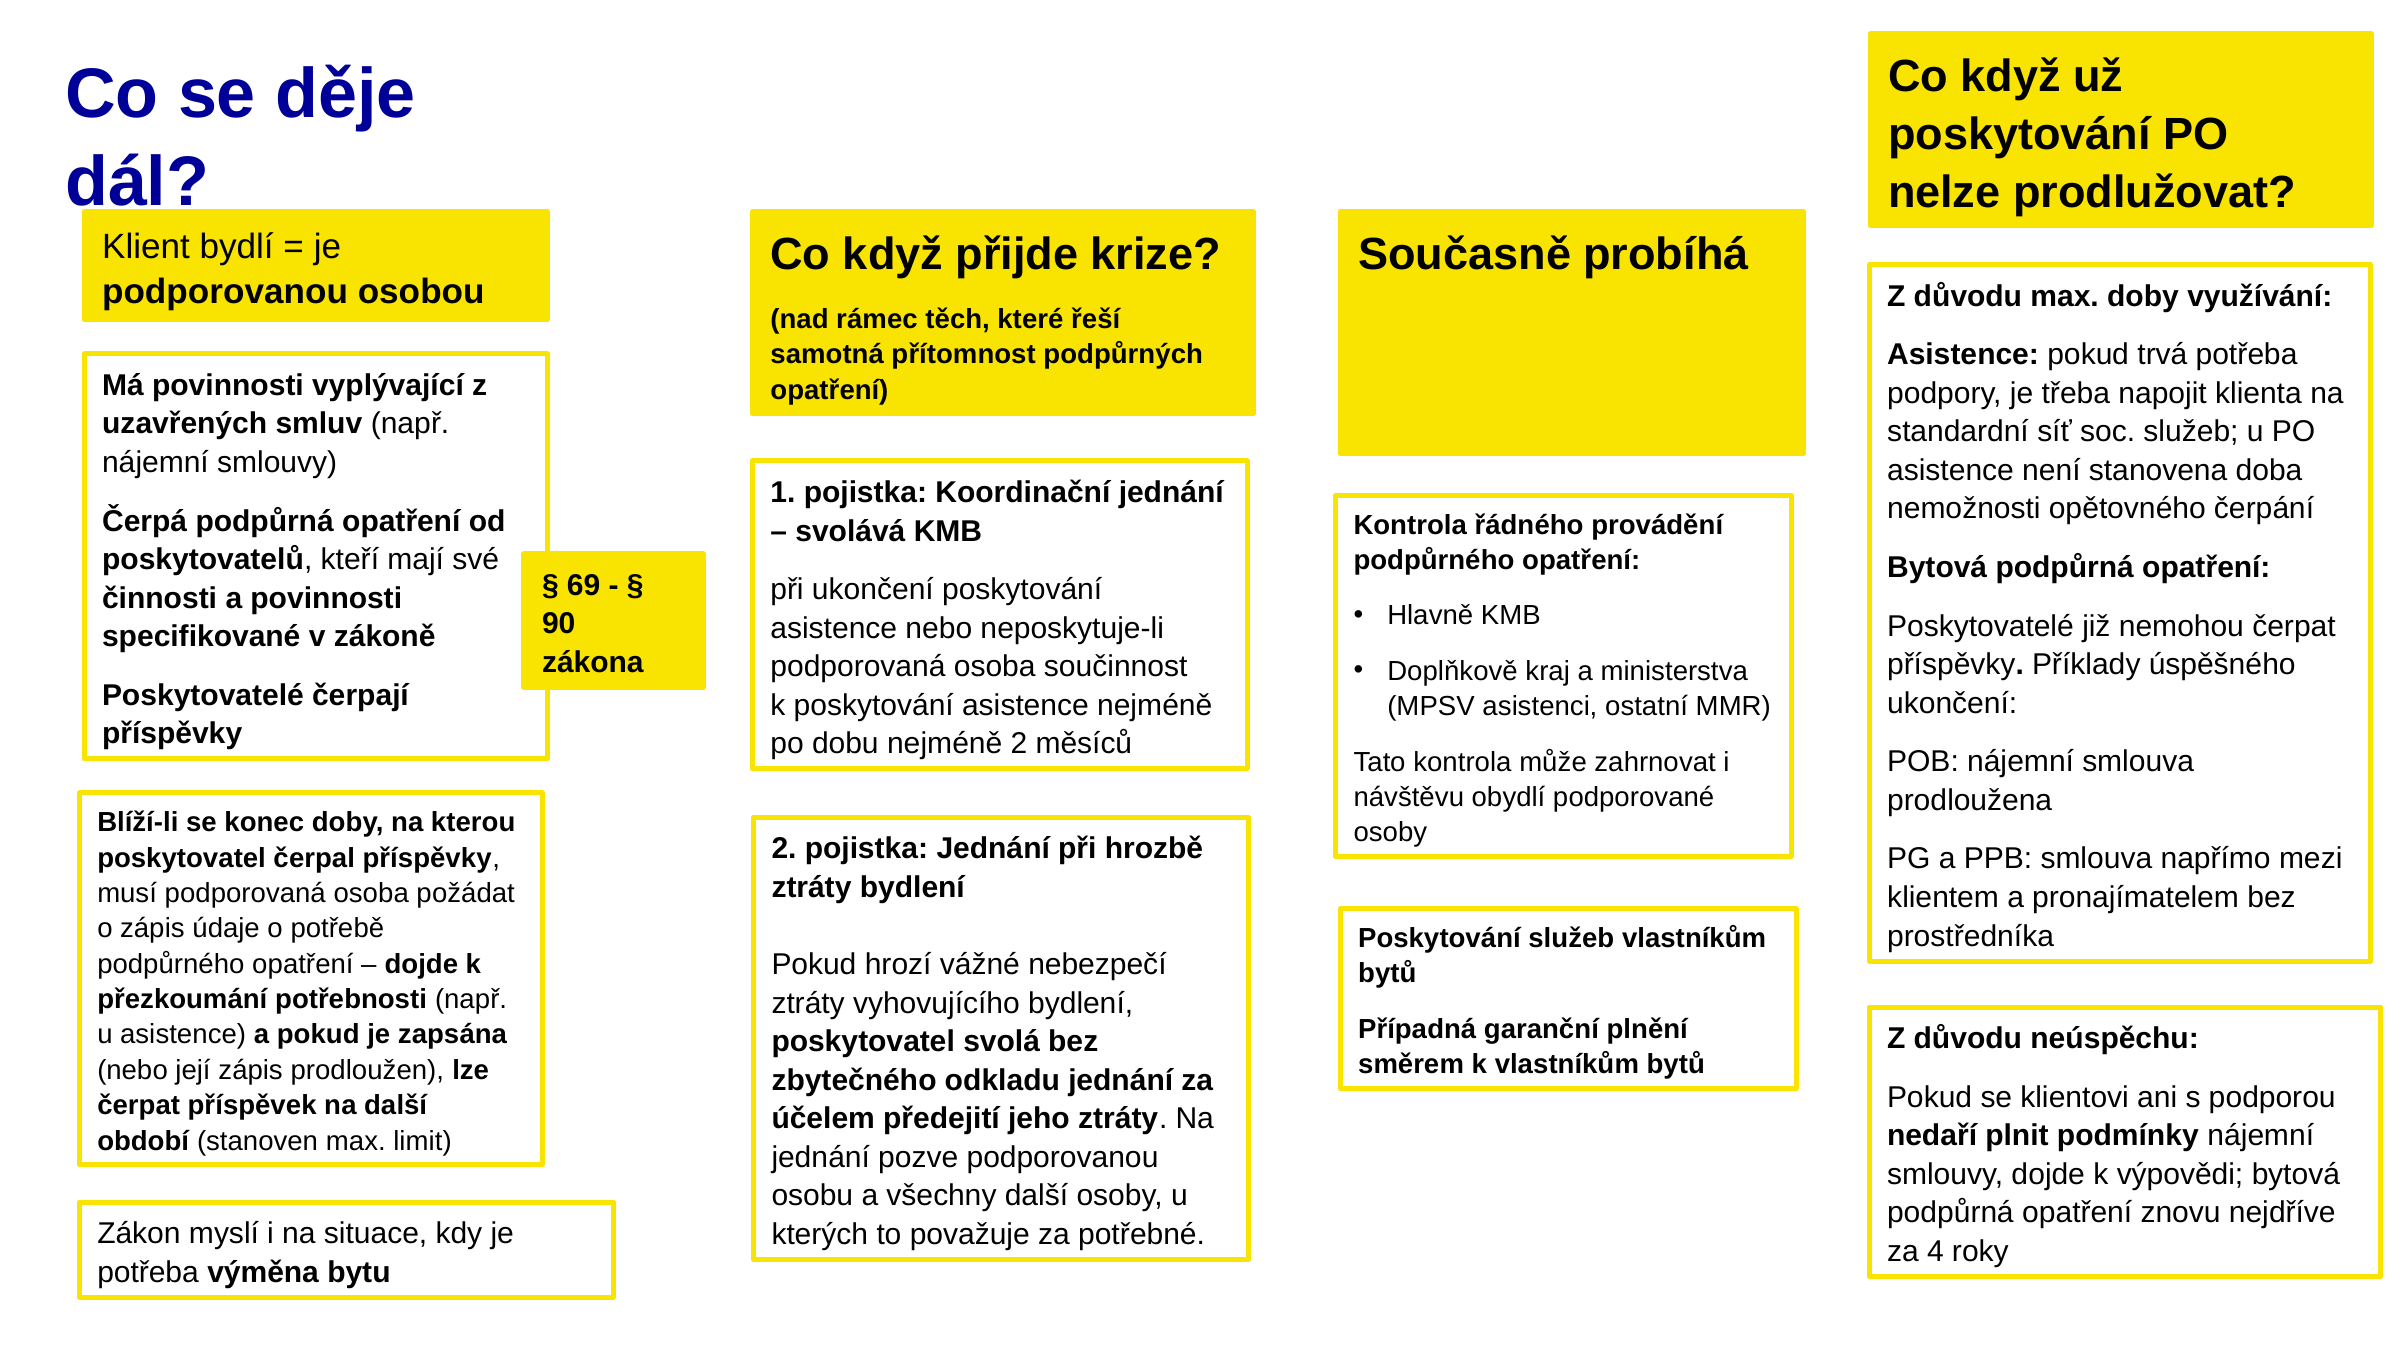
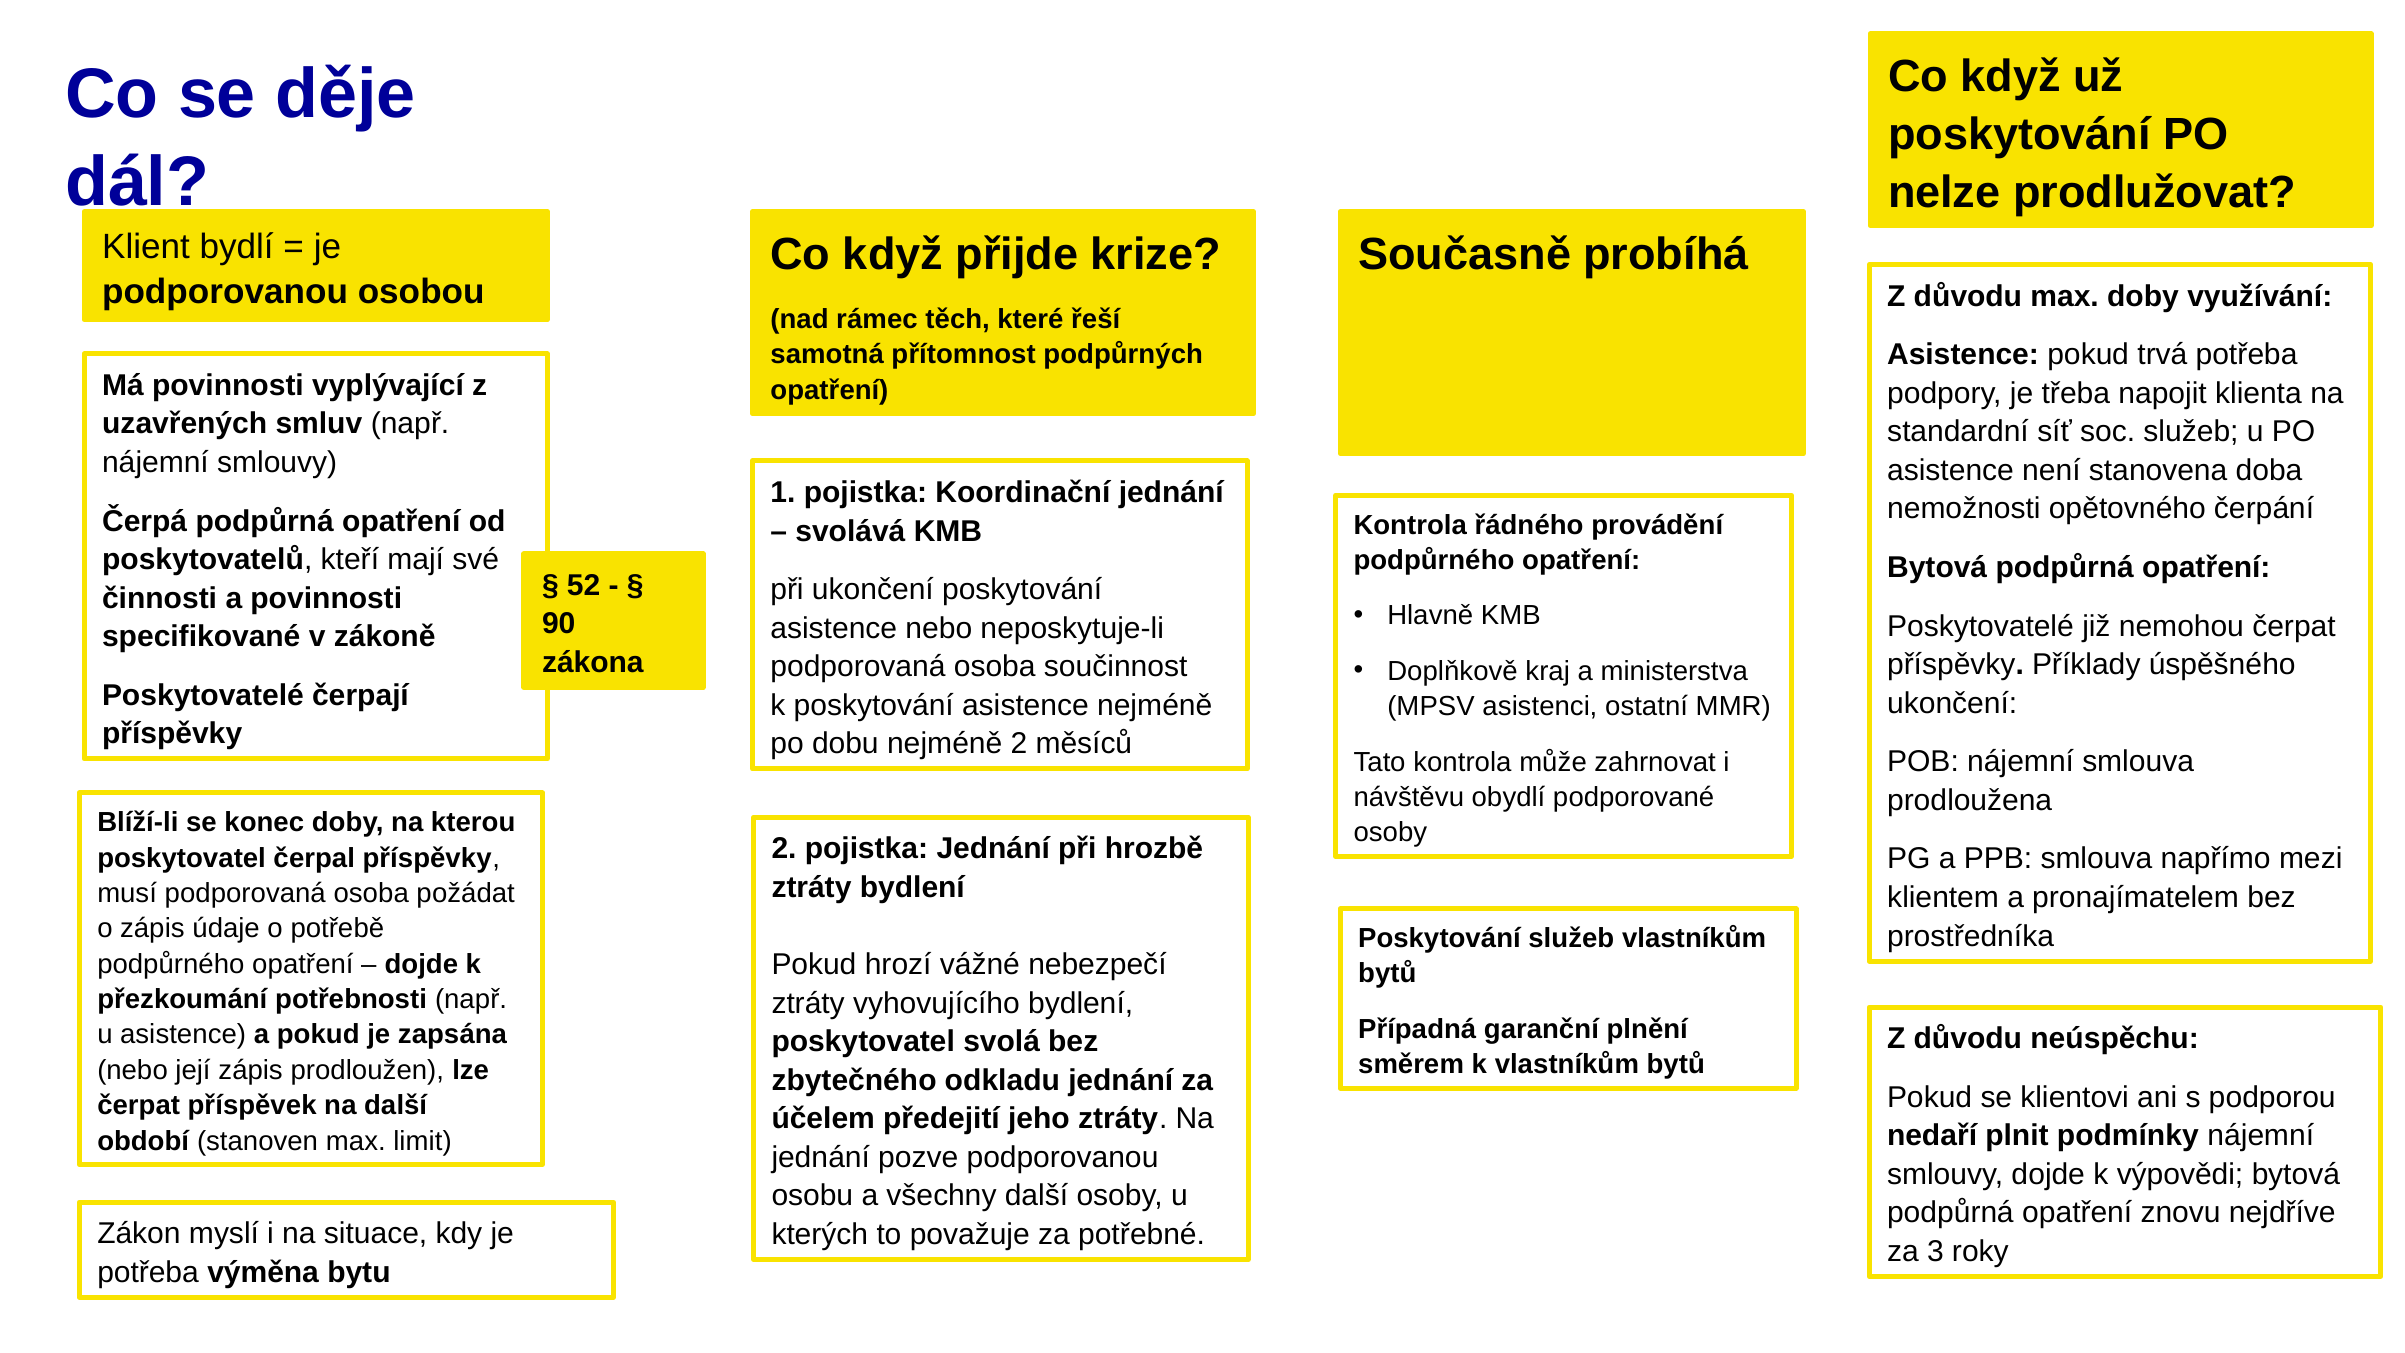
69: 69 -> 52
4: 4 -> 3
